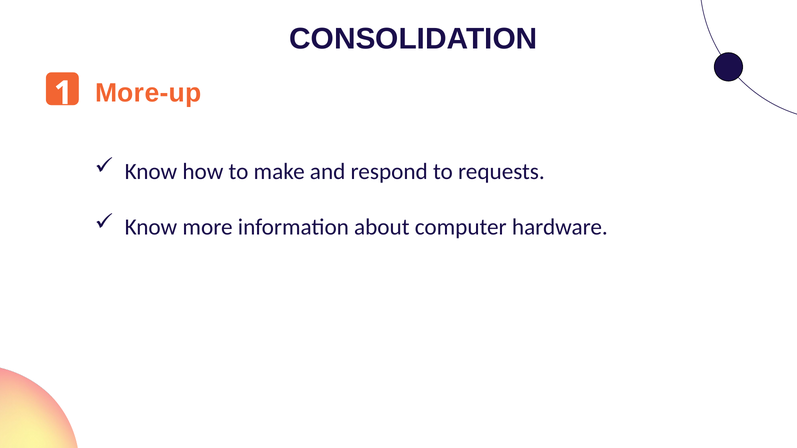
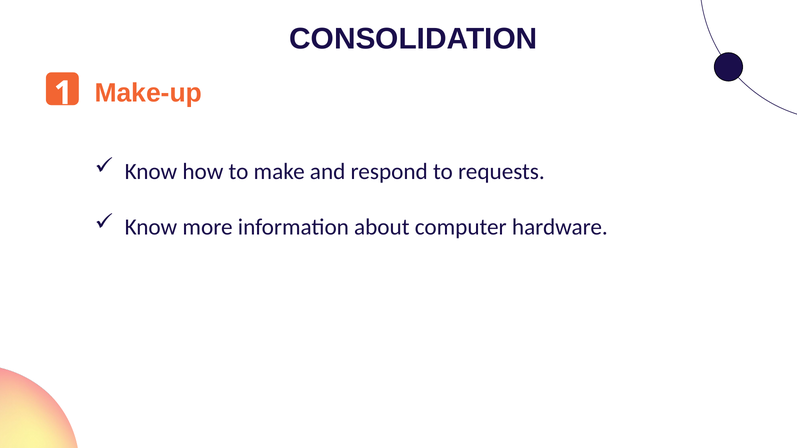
More-up: More-up -> Make-up
